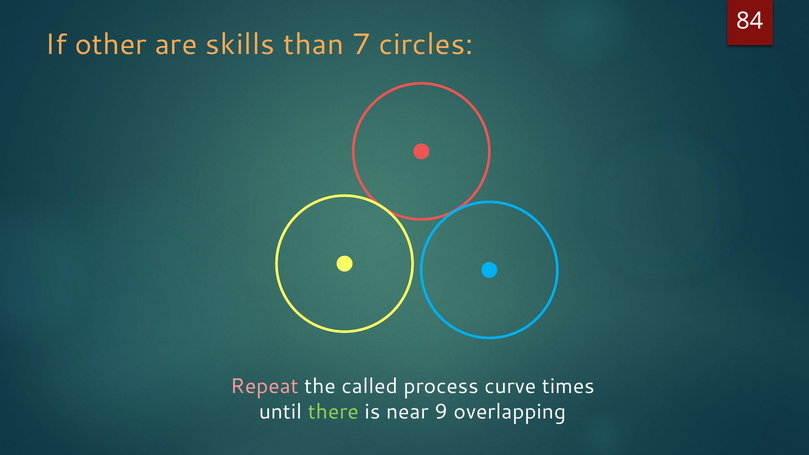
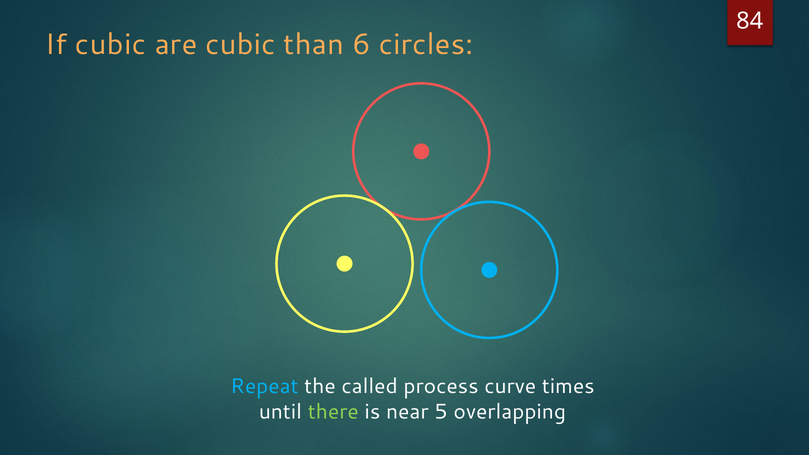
If other: other -> cubic
are skills: skills -> cubic
7: 7 -> 6
Repeat colour: pink -> light blue
9: 9 -> 5
